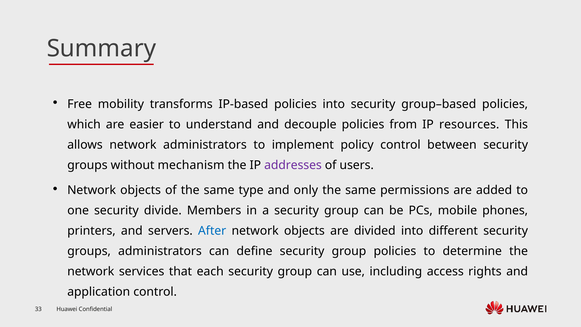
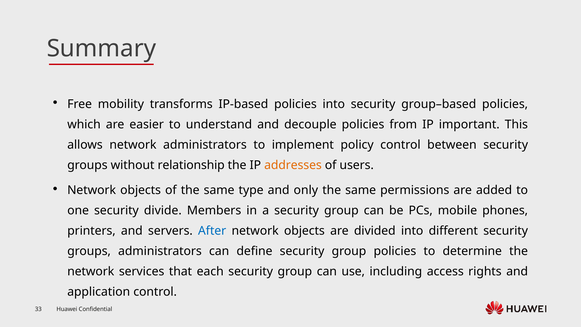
resources: resources -> important
mechanism: mechanism -> relationship
addresses colour: purple -> orange
